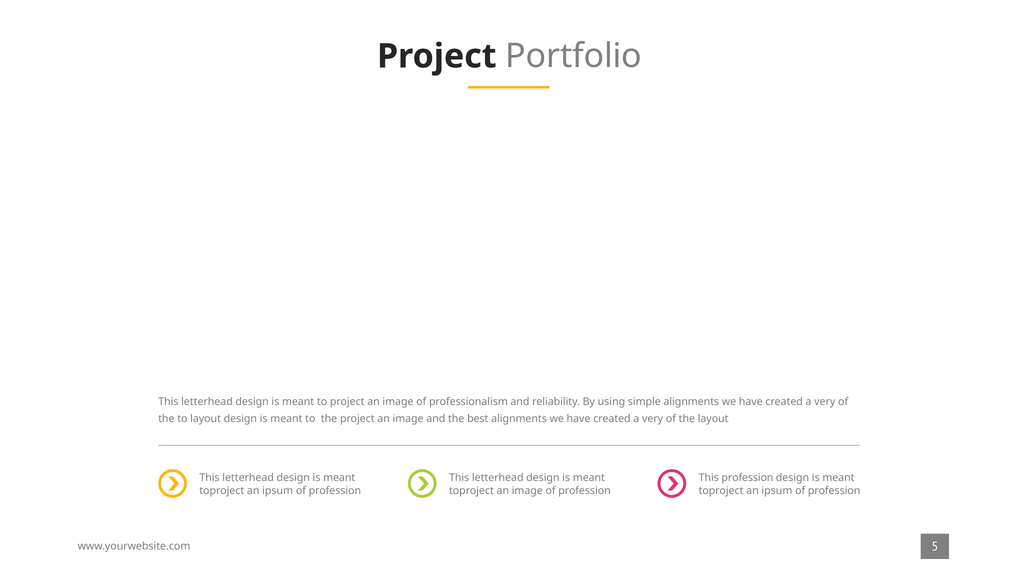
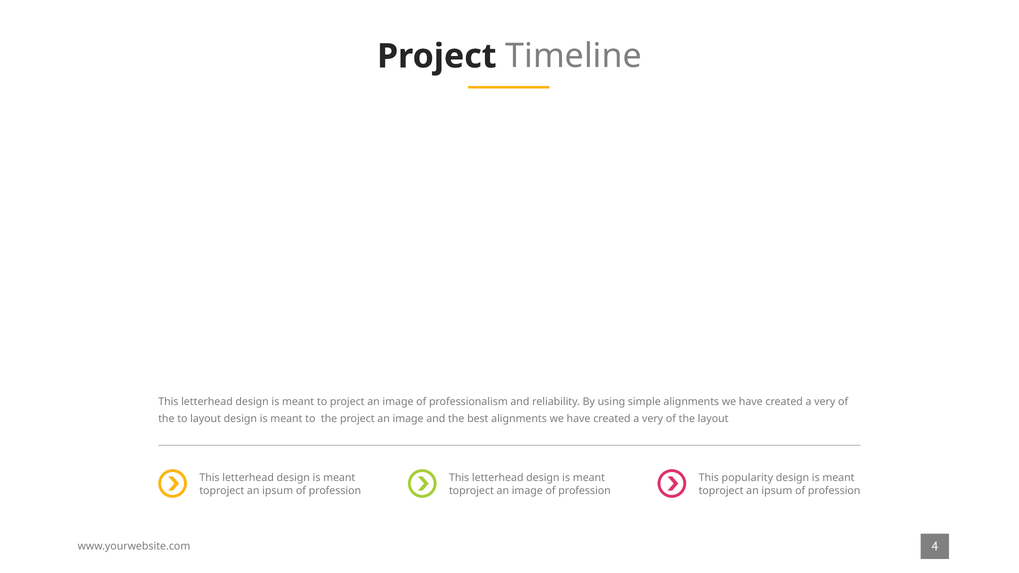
Portfolio: Portfolio -> Timeline
This profession: profession -> popularity
5: 5 -> 4
